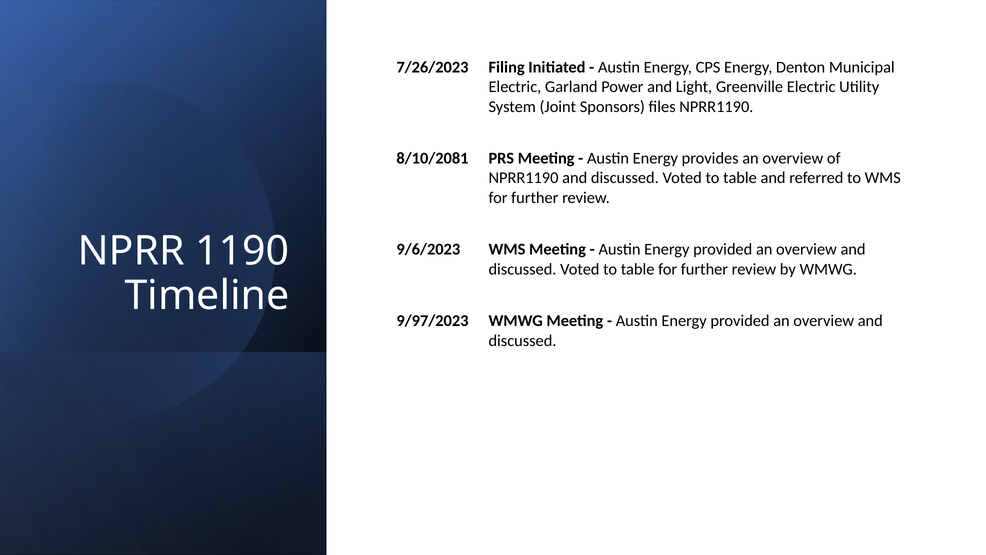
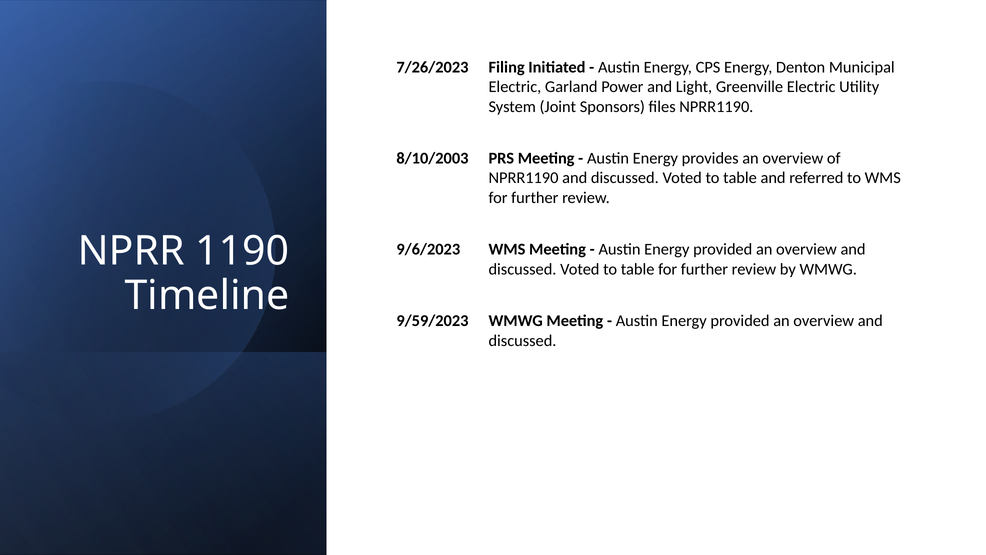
8/10/2081: 8/10/2081 -> 8/10/2003
9/97/2023: 9/97/2023 -> 9/59/2023
